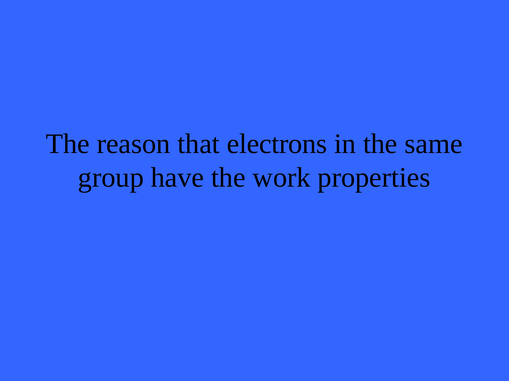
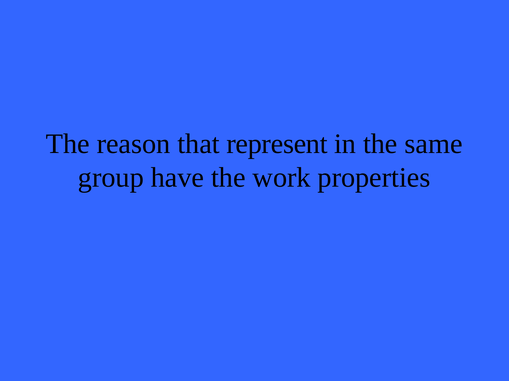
electrons: electrons -> represent
